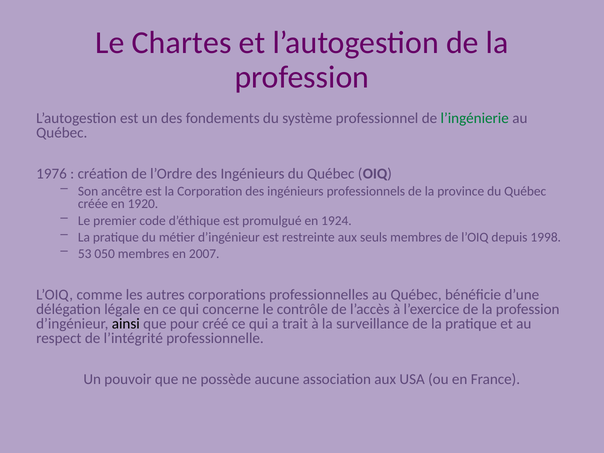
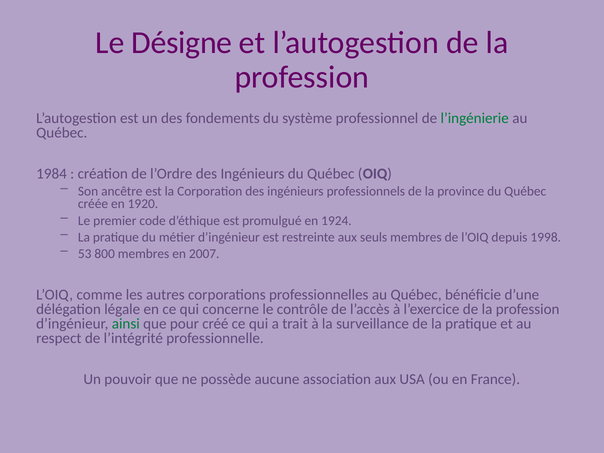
Chartes: Chartes -> Désigne
1976: 1976 -> 1984
050: 050 -> 800
ainsi colour: black -> green
